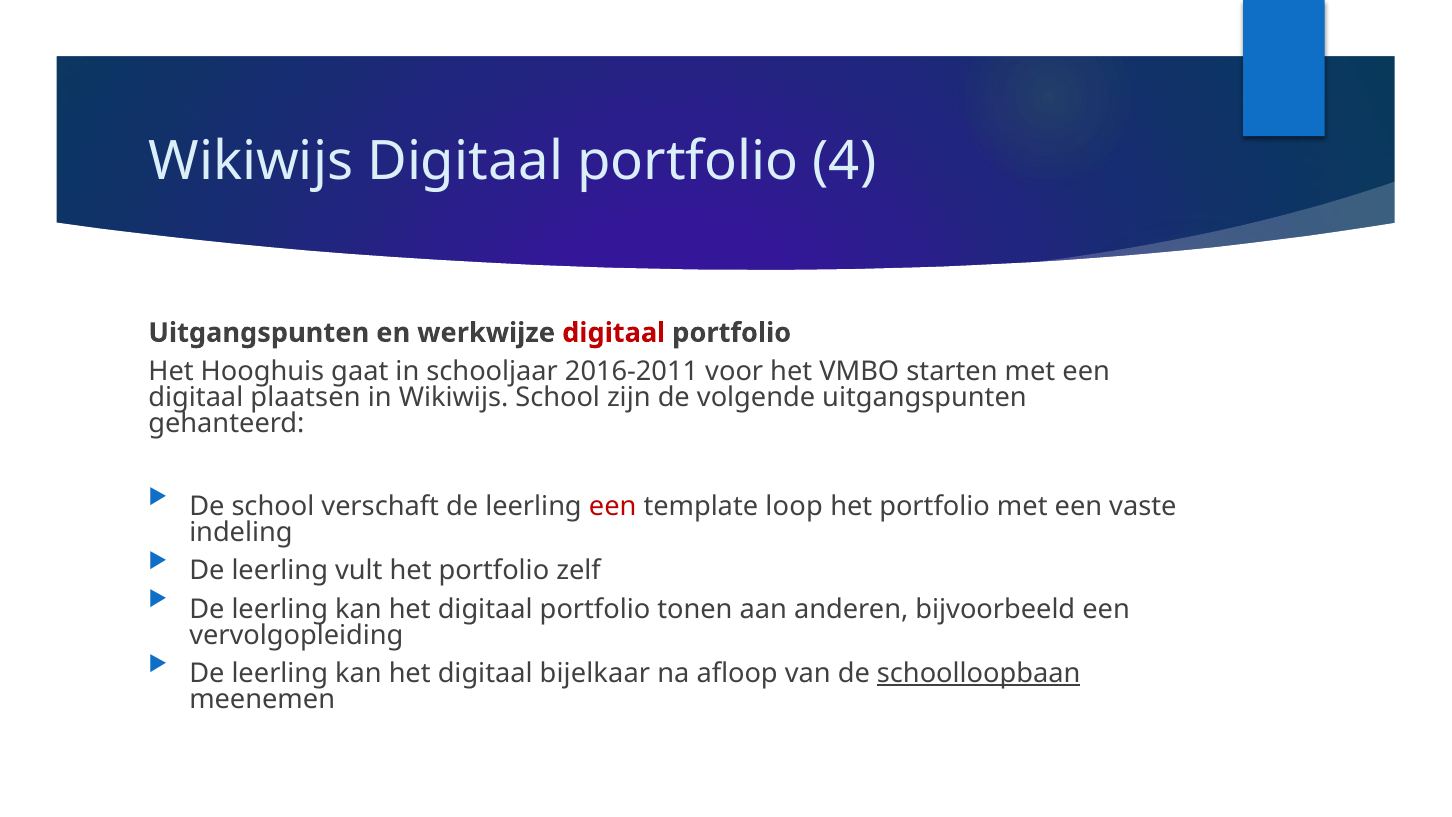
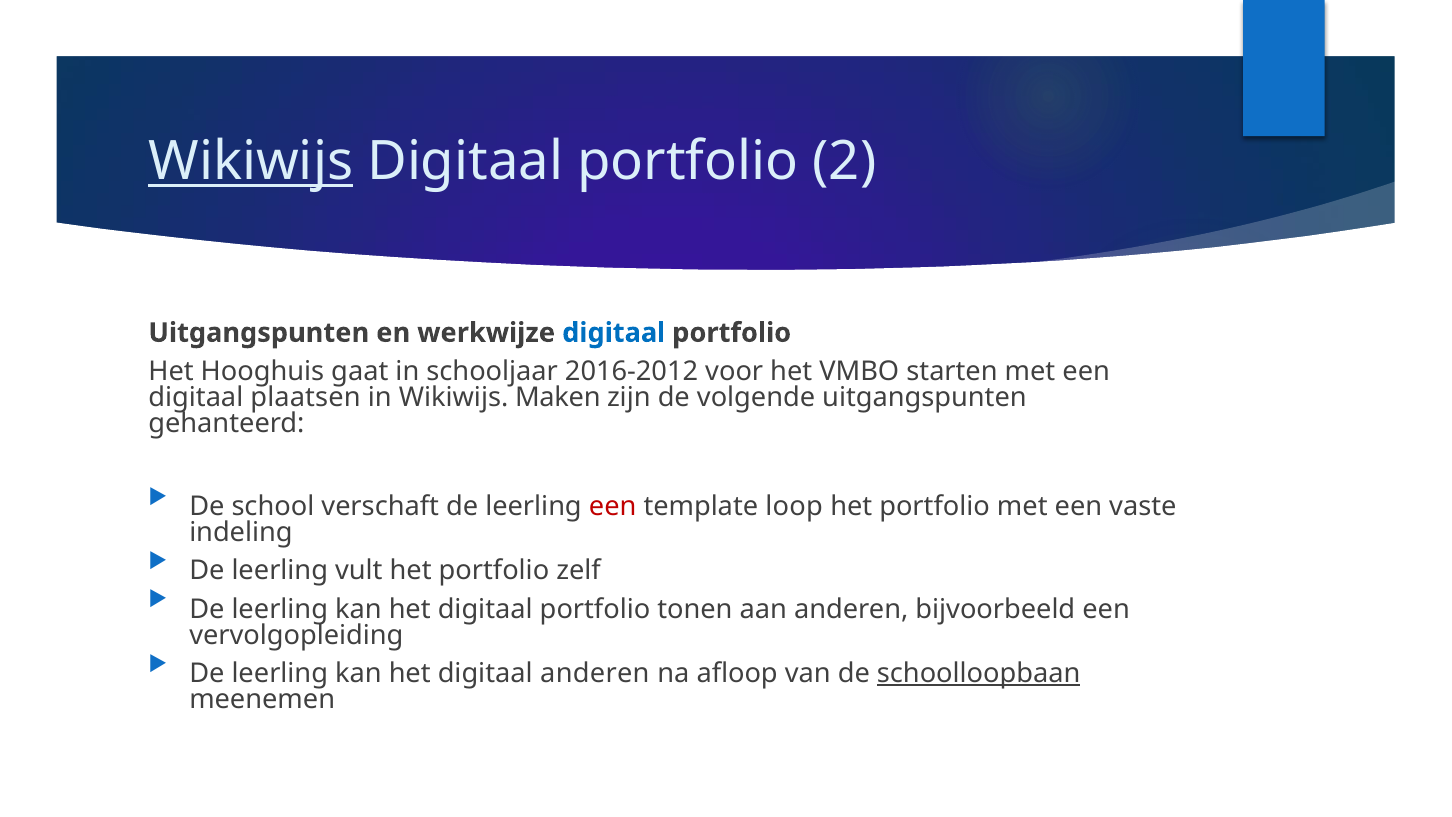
Wikiwijs at (251, 162) underline: none -> present
4: 4 -> 2
digitaal at (614, 333) colour: red -> blue
2016-2011: 2016-2011 -> 2016-2012
Wikiwijs School: School -> Maken
digitaal bijelkaar: bijelkaar -> anderen
